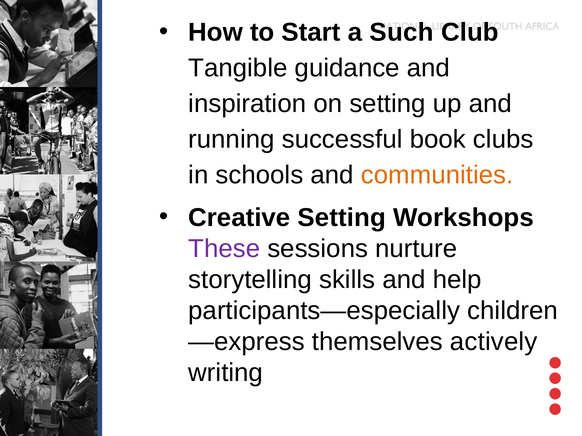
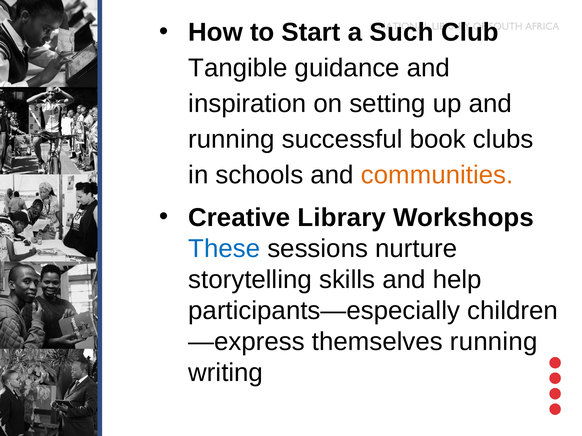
Creative Setting: Setting -> Library
These colour: purple -> blue
themselves actively: actively -> running
